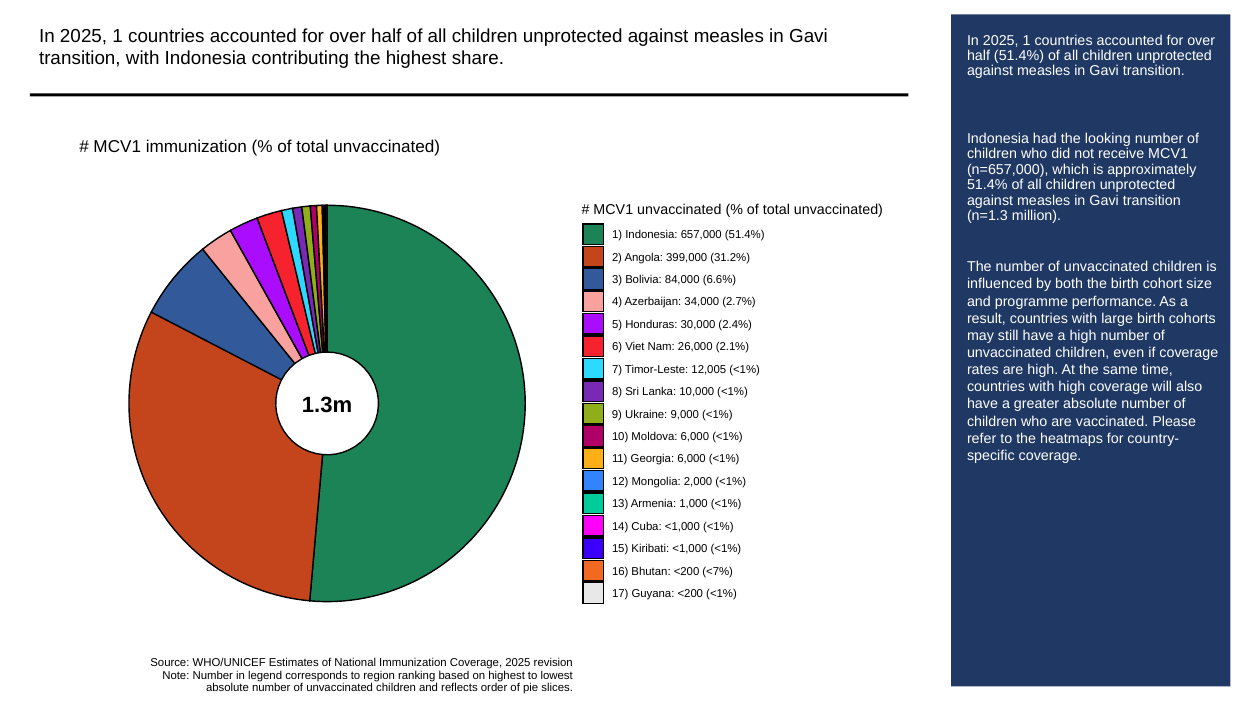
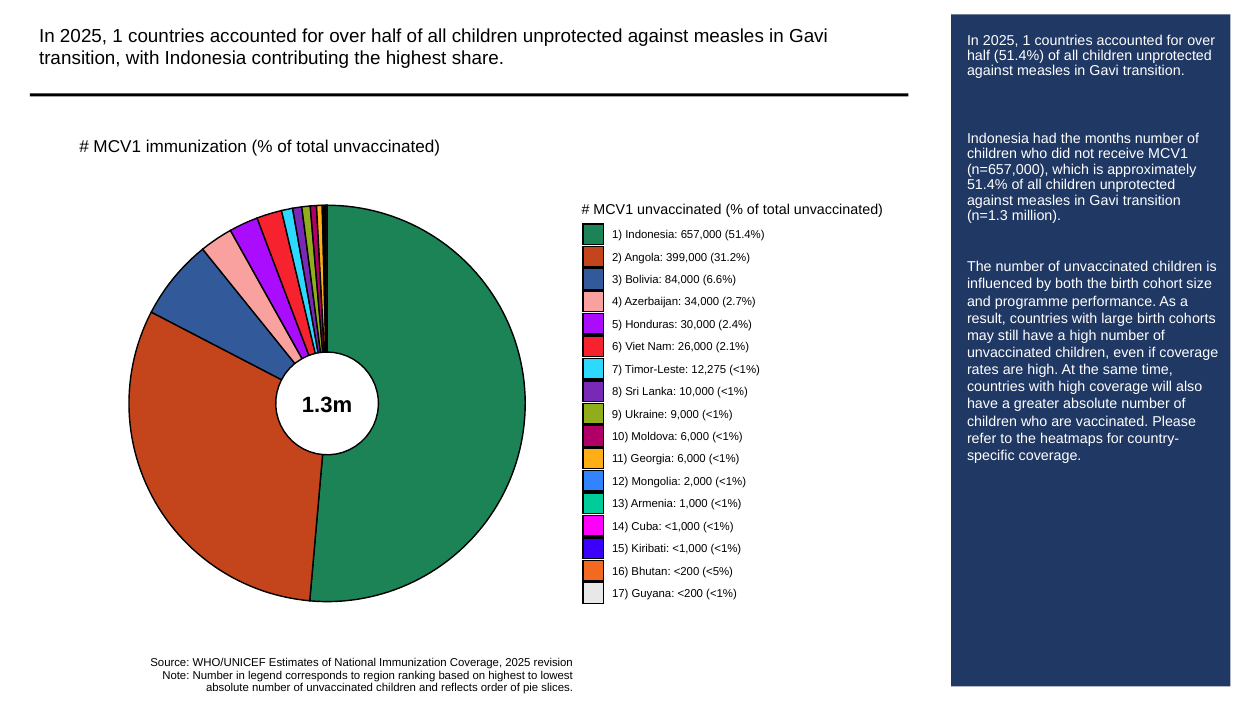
looking: looking -> months
12,005: 12,005 -> 12,275
<7%: <7% -> <5%
